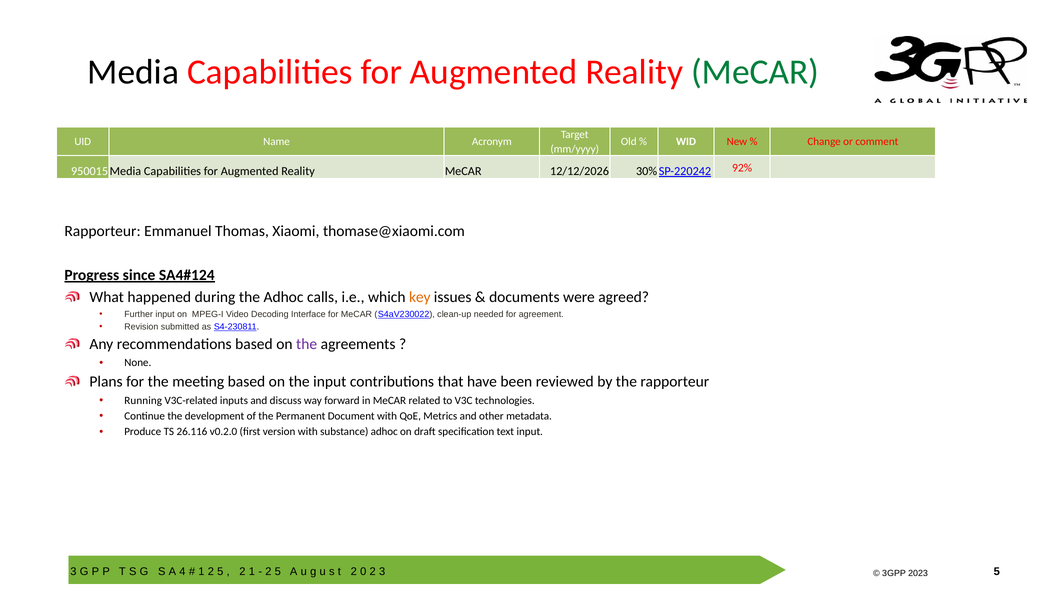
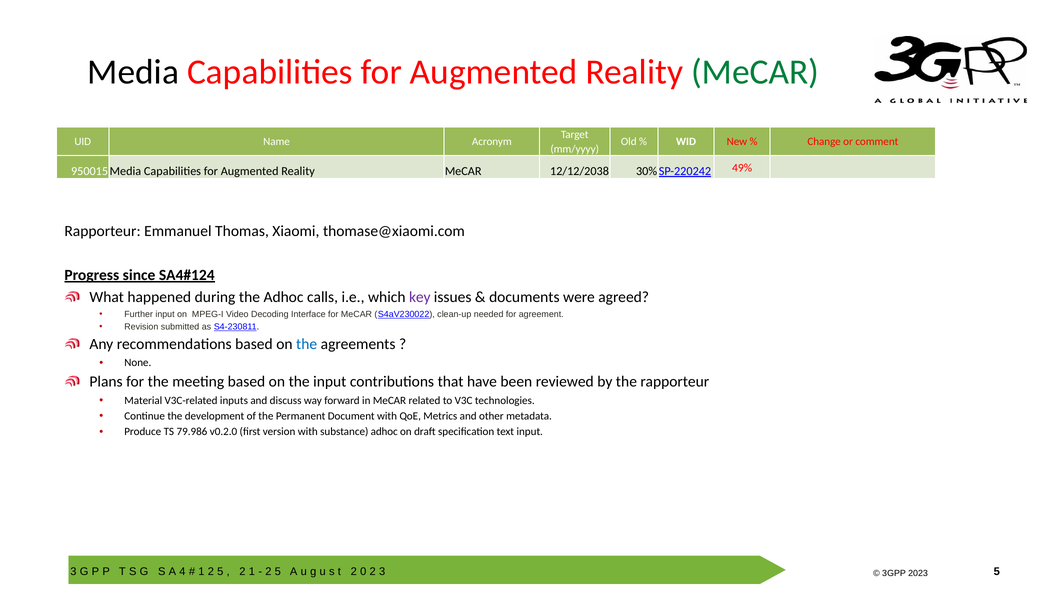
12/12/2026: 12/12/2026 -> 12/12/2038
92%: 92% -> 49%
key colour: orange -> purple
the at (307, 344) colour: purple -> blue
Running: Running -> Material
26.116: 26.116 -> 79.986
